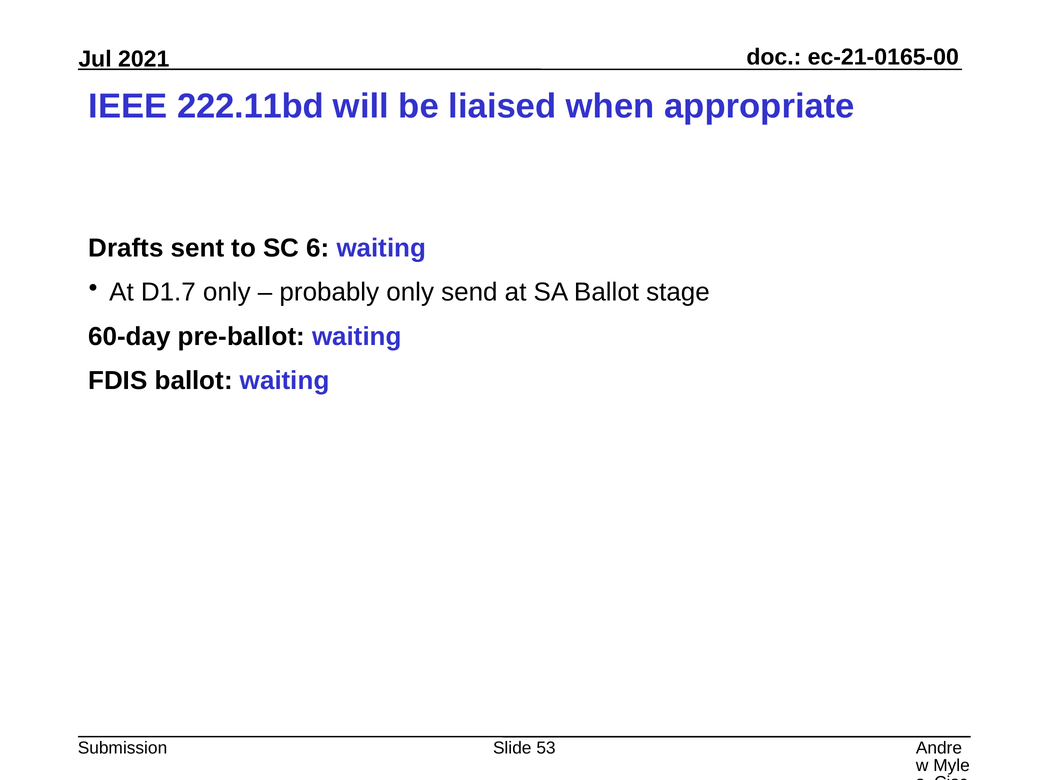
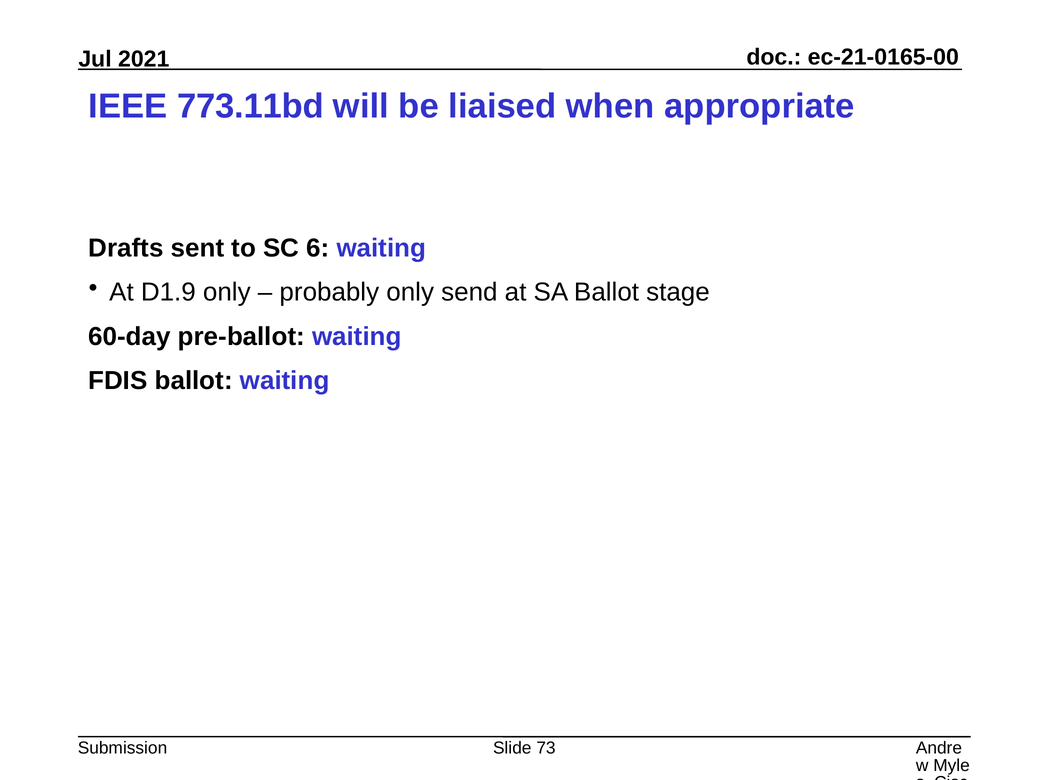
222.11bd: 222.11bd -> 773.11bd
D1.7: D1.7 -> D1.9
53: 53 -> 73
